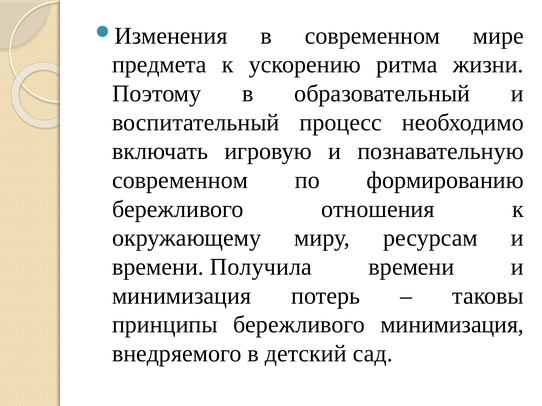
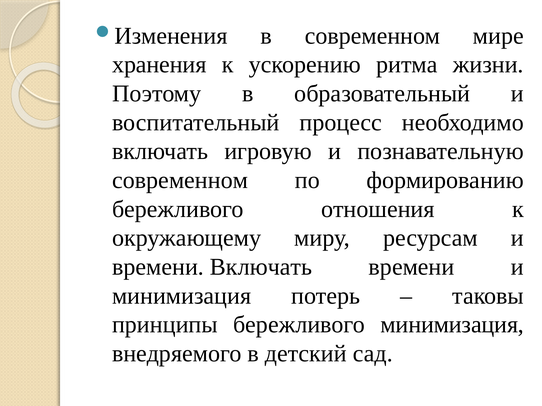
предмета: предмета -> хранения
времени Получила: Получила -> Включать
